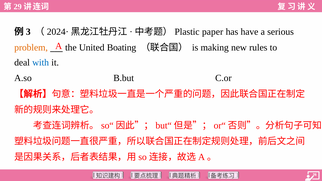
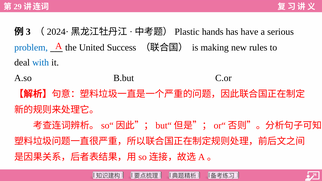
paper: paper -> hands
problem colour: orange -> blue
Boating: Boating -> Success
